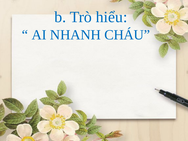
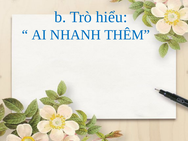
CHÁU: CHÁU -> THÊM
